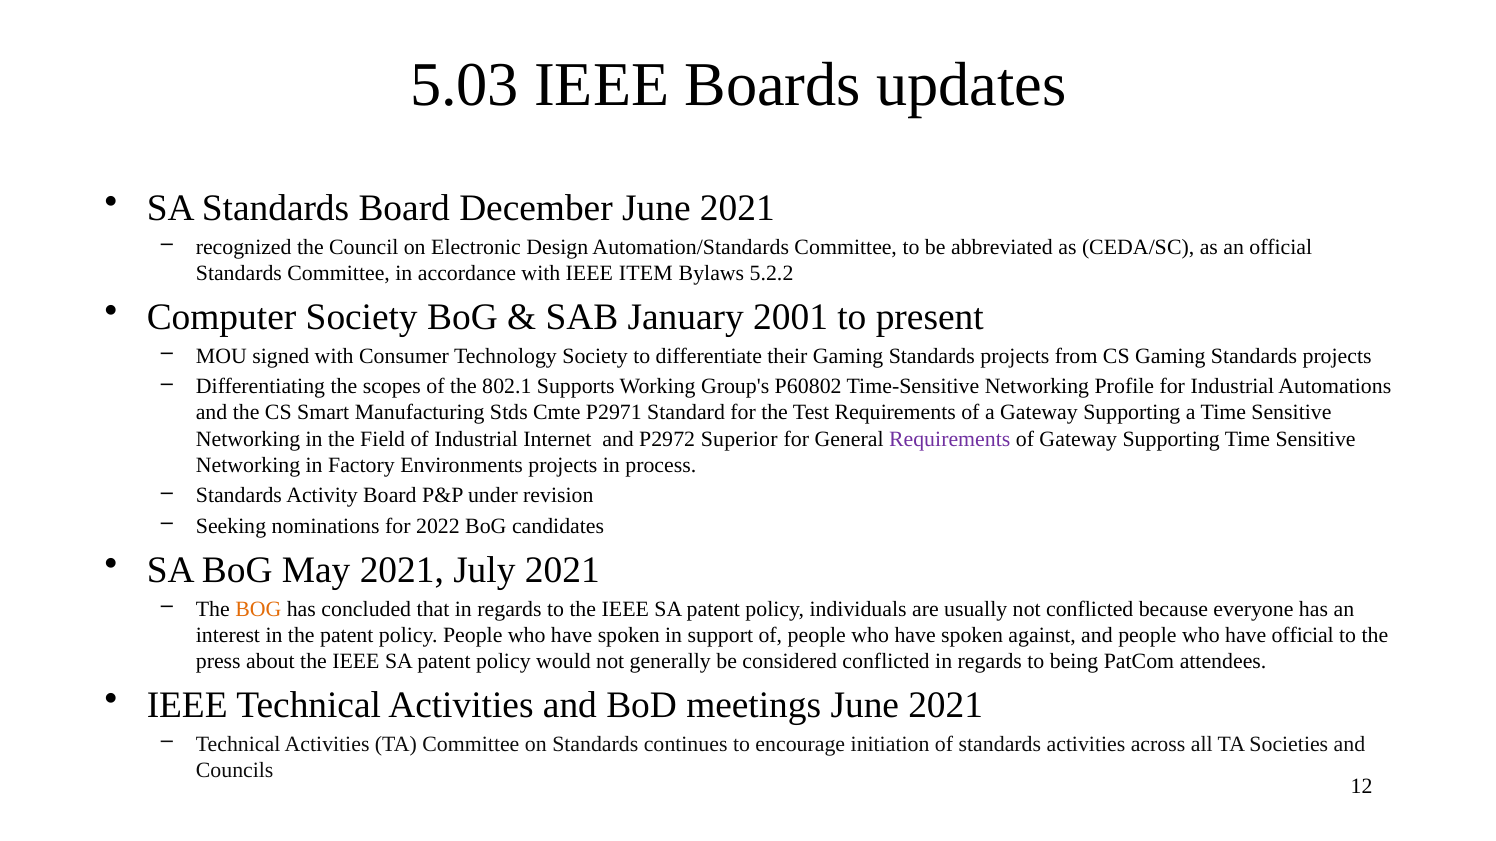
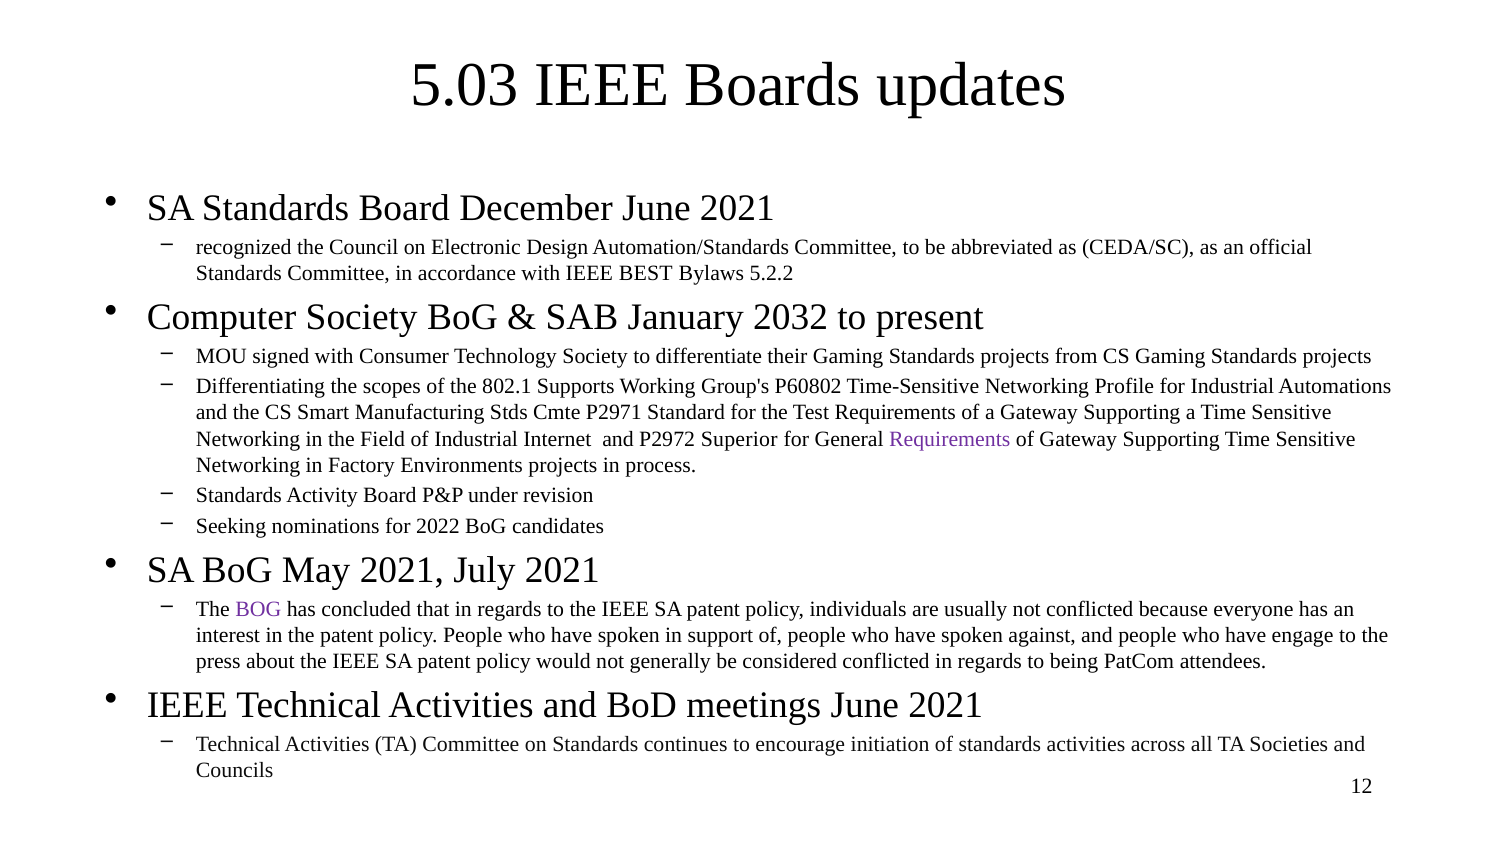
ITEM: ITEM -> BEST
2001: 2001 -> 2032
BOG at (258, 609) colour: orange -> purple
have official: official -> engage
